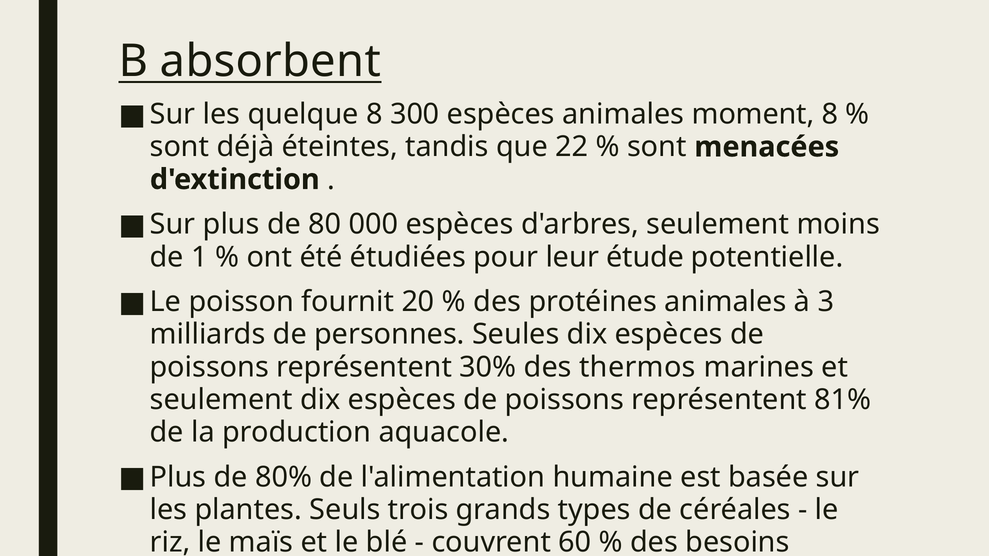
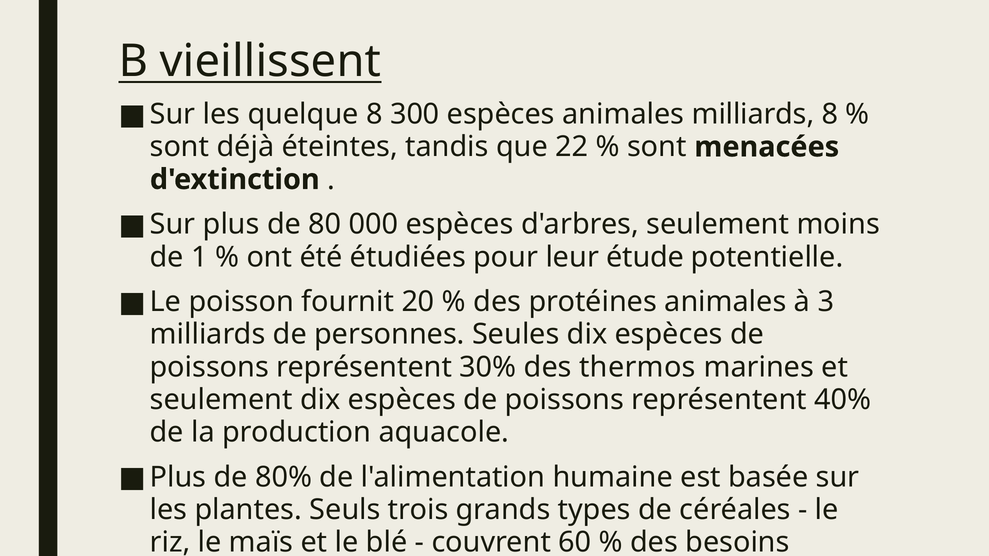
absorbent: absorbent -> vieillissent
animales moment: moment -> milliards
81%: 81% -> 40%
